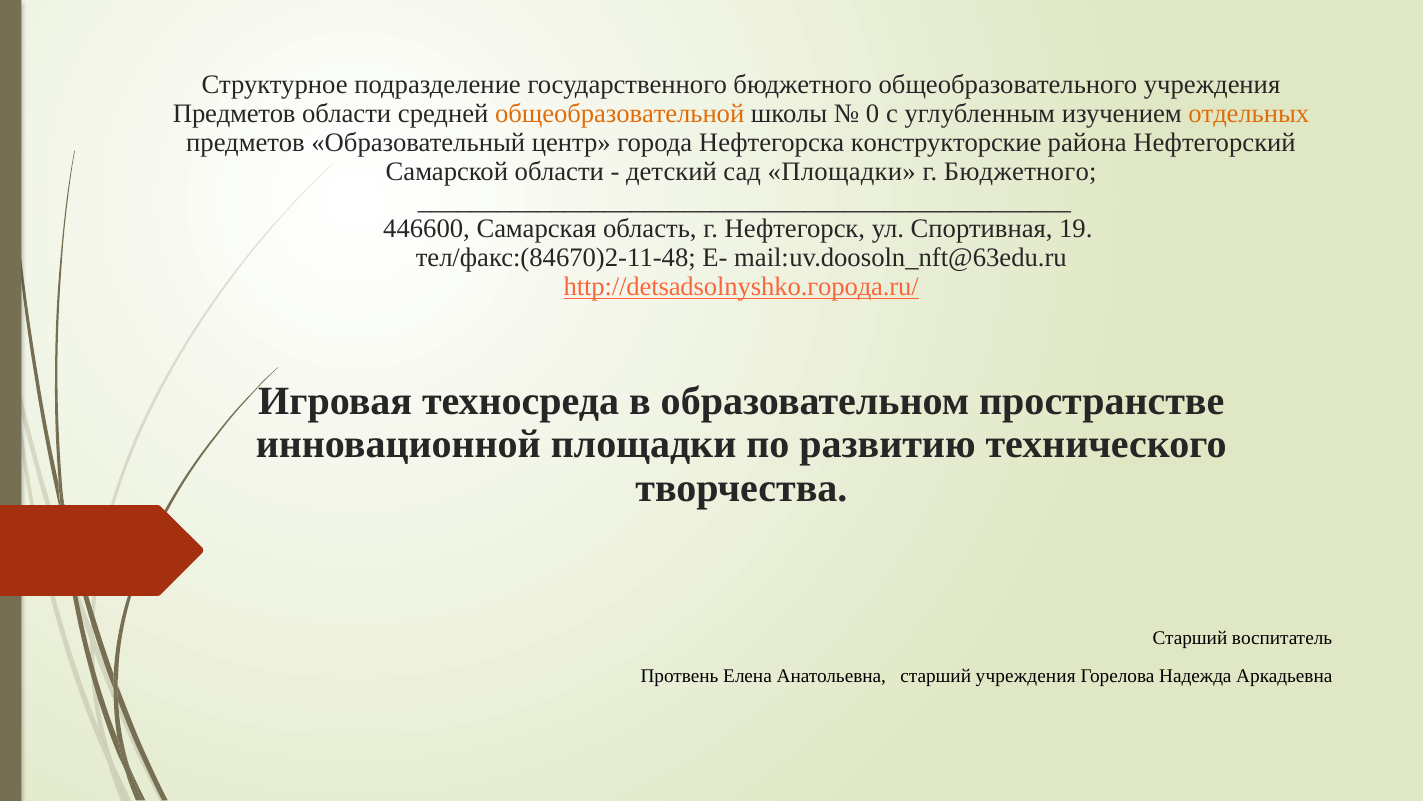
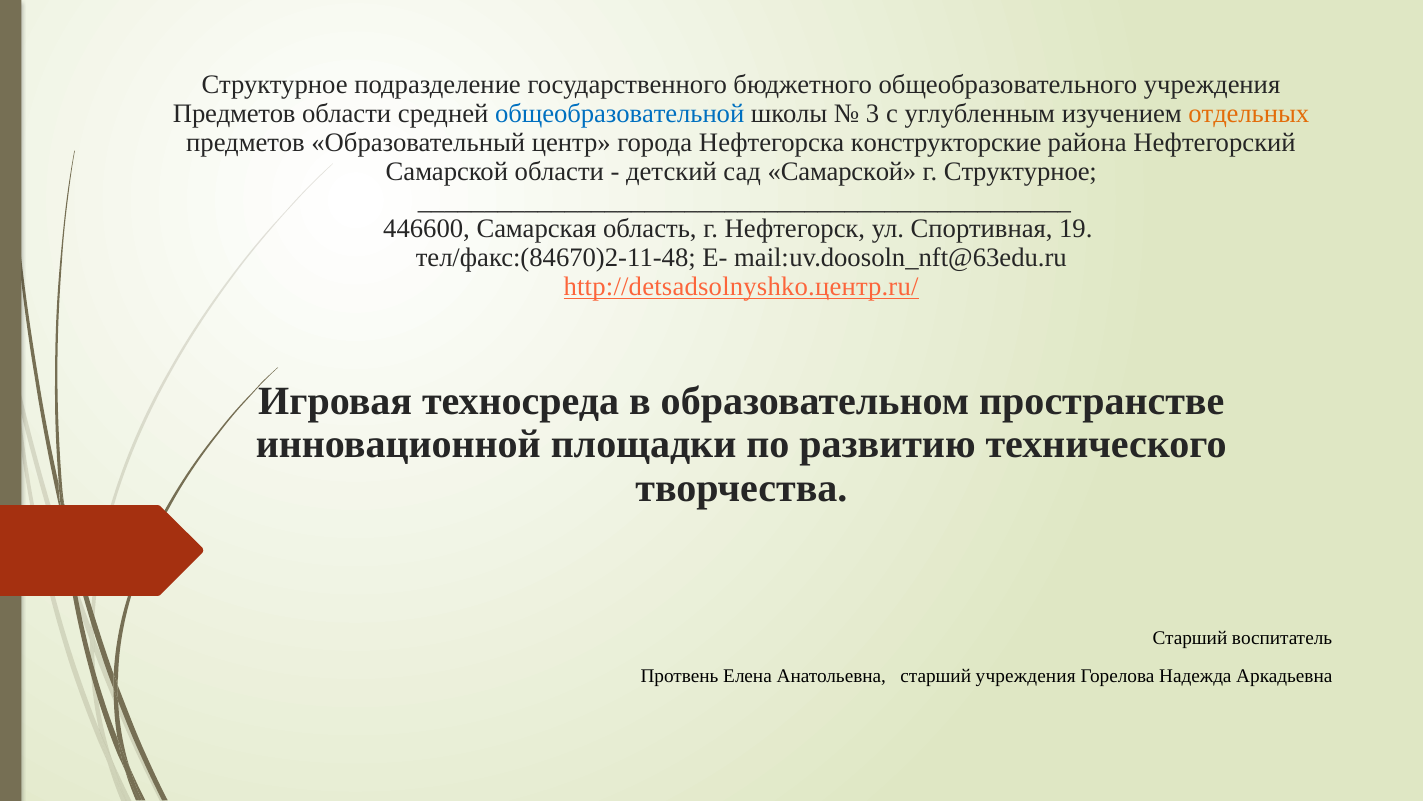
общеобразовательной colour: orange -> blue
0: 0 -> 3
сад Площадки: Площадки -> Самарской
г Бюджетного: Бюджетного -> Структурное
http://detsadsolnyshko.города.ru/: http://detsadsolnyshko.города.ru/ -> http://detsadsolnyshko.центр.ru/
